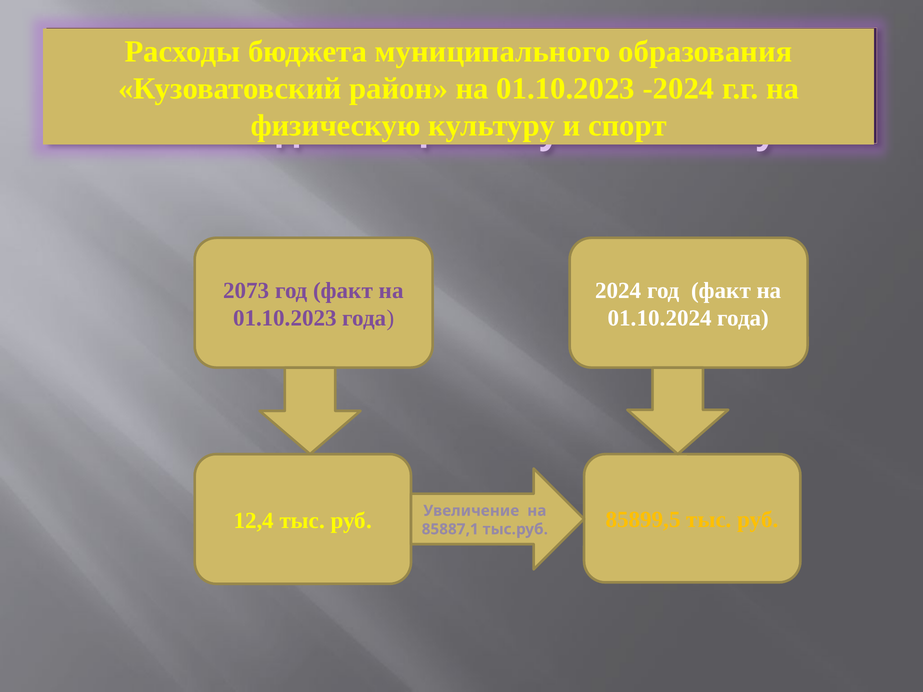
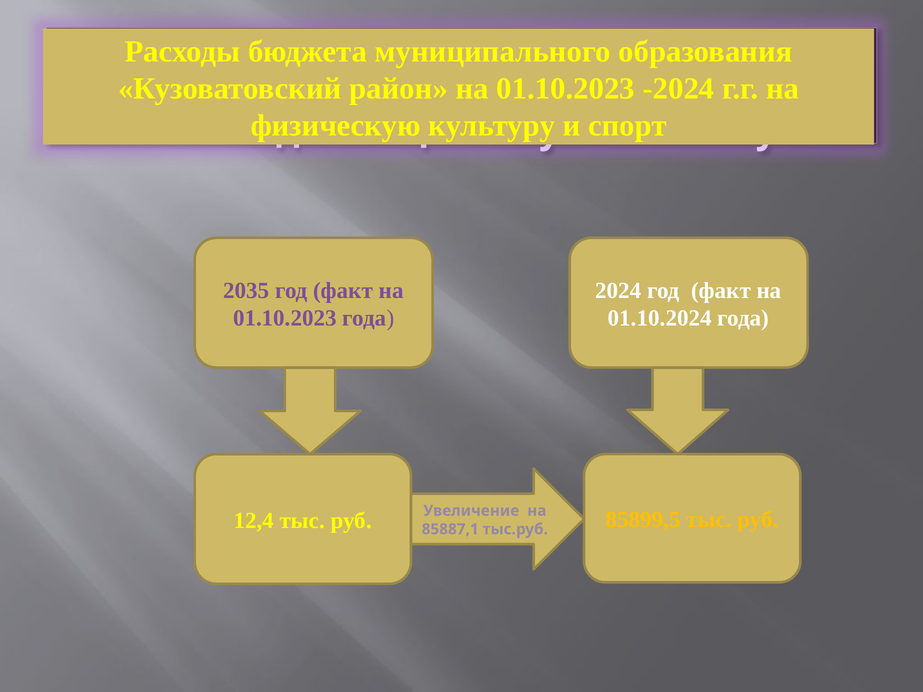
2073: 2073 -> 2035
